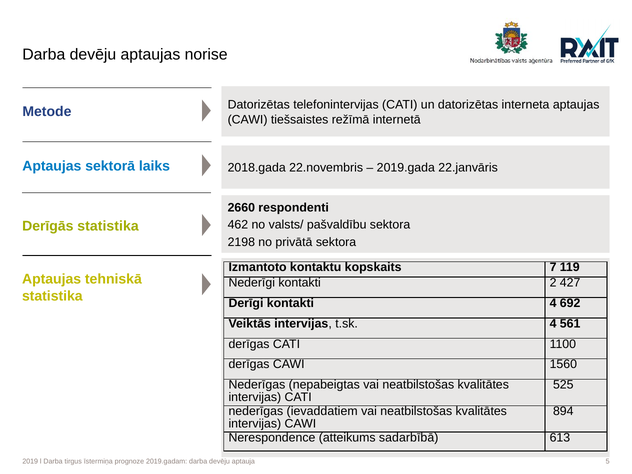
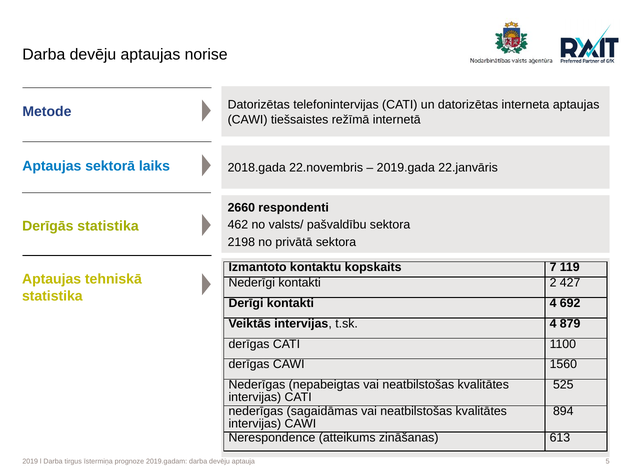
561: 561 -> 879
ievaddatiem: ievaddatiem -> sagaidāmas
sadarbībā: sadarbībā -> zināšanas
